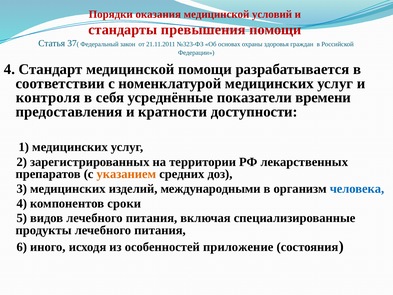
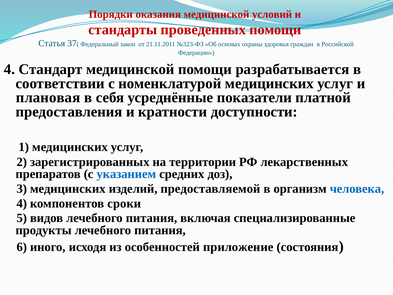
превышения: превышения -> проведенных
контроля: контроля -> плановая
времени: времени -> платной
указанием colour: orange -> blue
международными: международными -> предоставляемой
